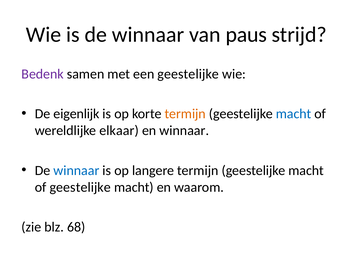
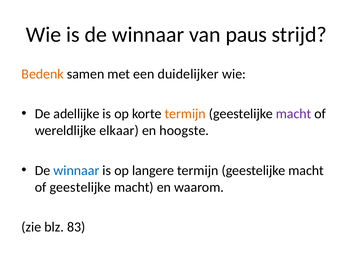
Bedenk colour: purple -> orange
een geestelijke: geestelijke -> duidelijker
eigenlijk: eigenlijk -> adellijke
macht at (294, 114) colour: blue -> purple
en winnaar: winnaar -> hoogste
68: 68 -> 83
